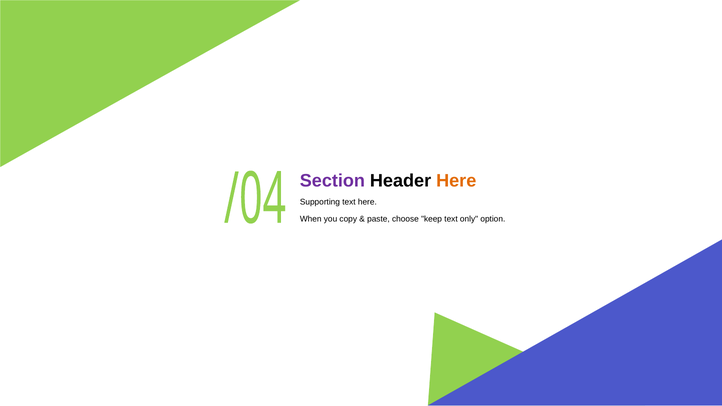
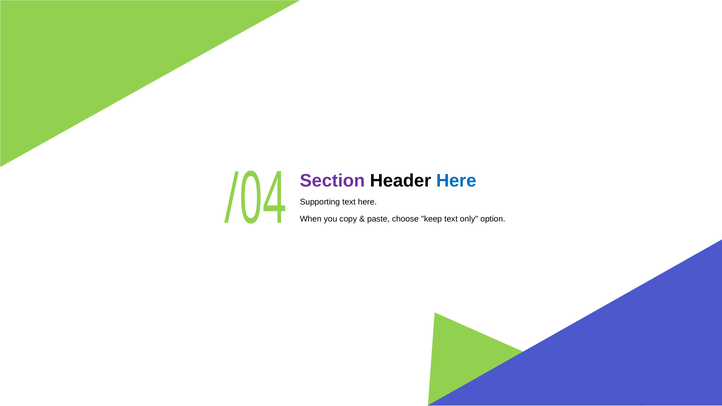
Here at (456, 181) colour: orange -> blue
